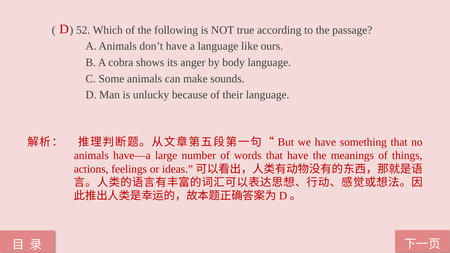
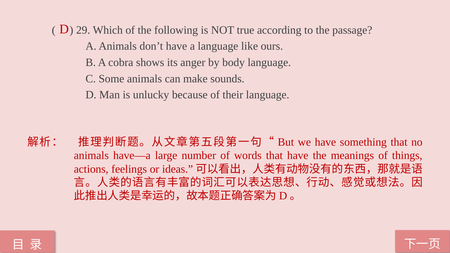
52: 52 -> 29
